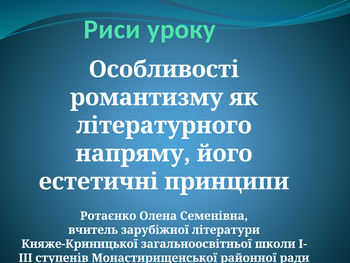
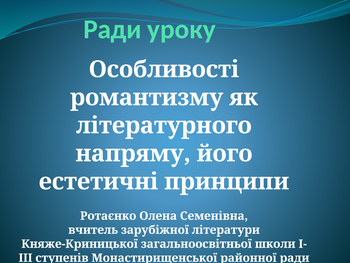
Риси at (112, 29): Риси -> Ради
